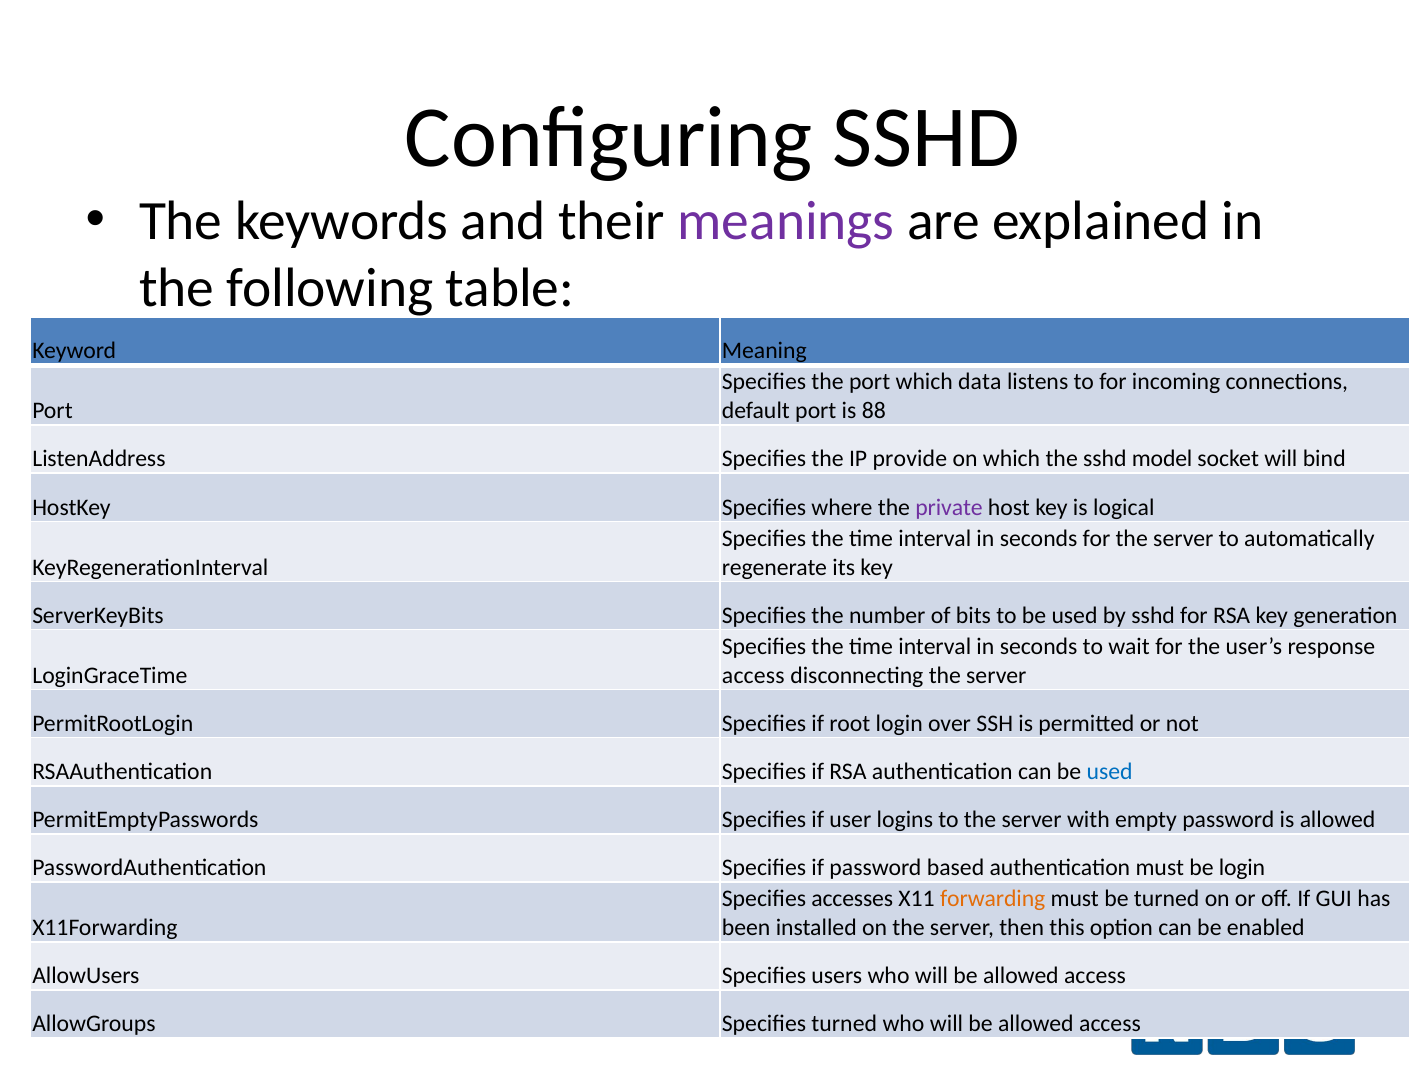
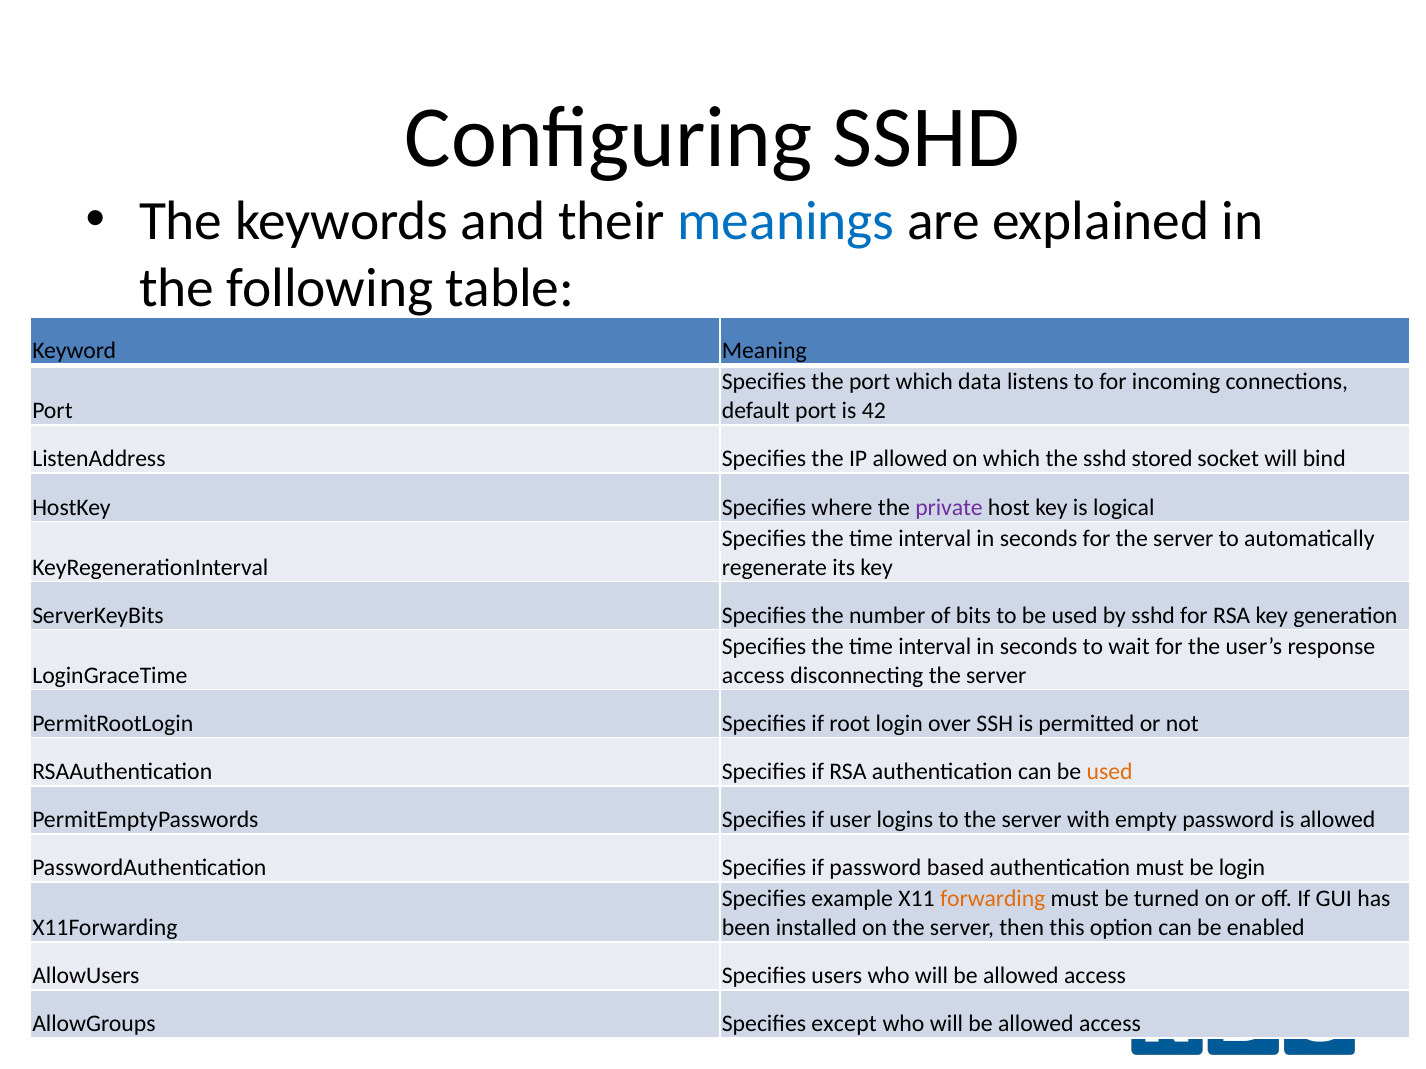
meanings colour: purple -> blue
88: 88 -> 42
IP provide: provide -> allowed
model: model -> stored
used at (1110, 772) colour: blue -> orange
accesses: accesses -> example
Specifies turned: turned -> except
